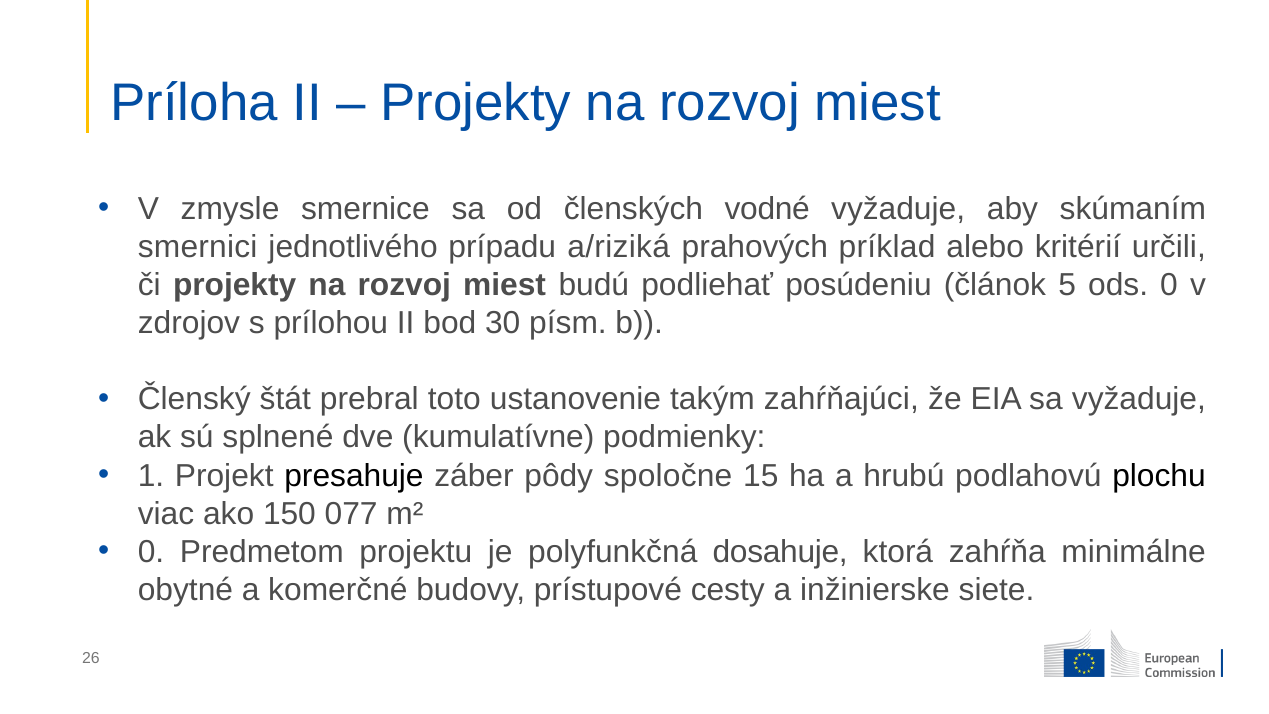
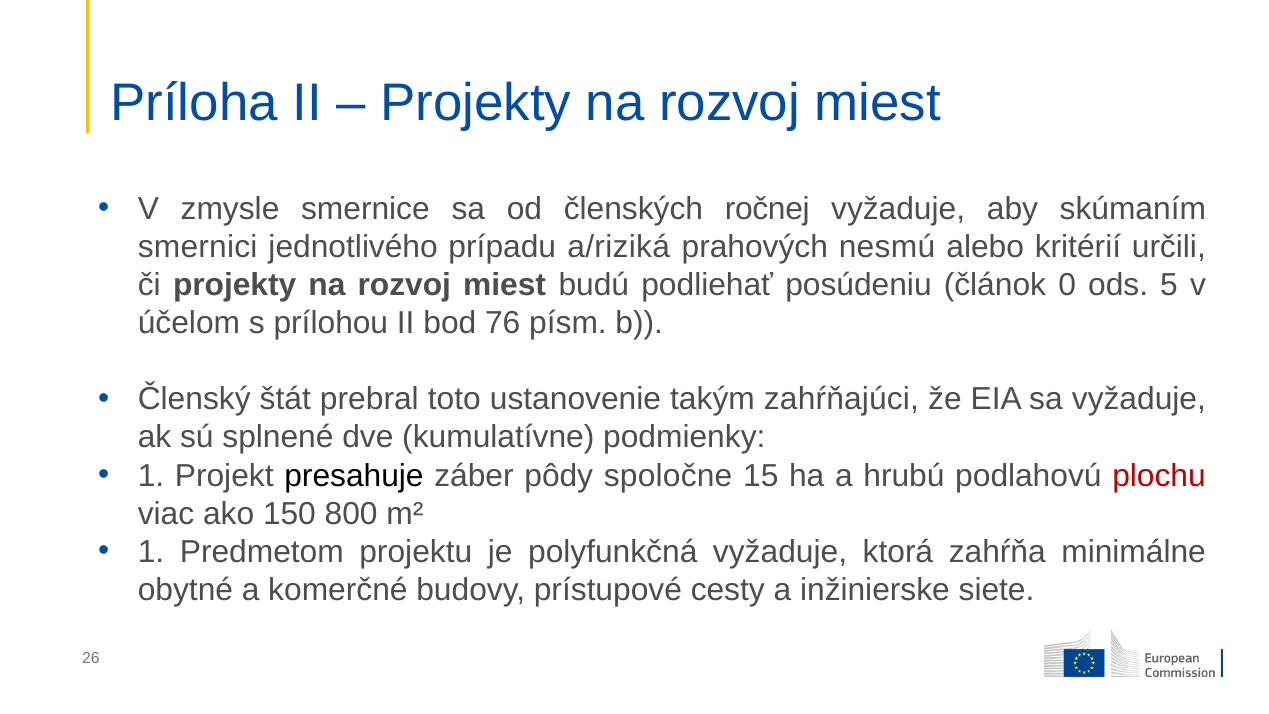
vodné: vodné -> ročnej
príklad: príklad -> nesmú
5: 5 -> 0
ods 0: 0 -> 5
zdrojov: zdrojov -> účelom
30: 30 -> 76
plochu colour: black -> red
077: 077 -> 800
0 at (151, 552): 0 -> 1
polyfunkčná dosahuje: dosahuje -> vyžaduje
